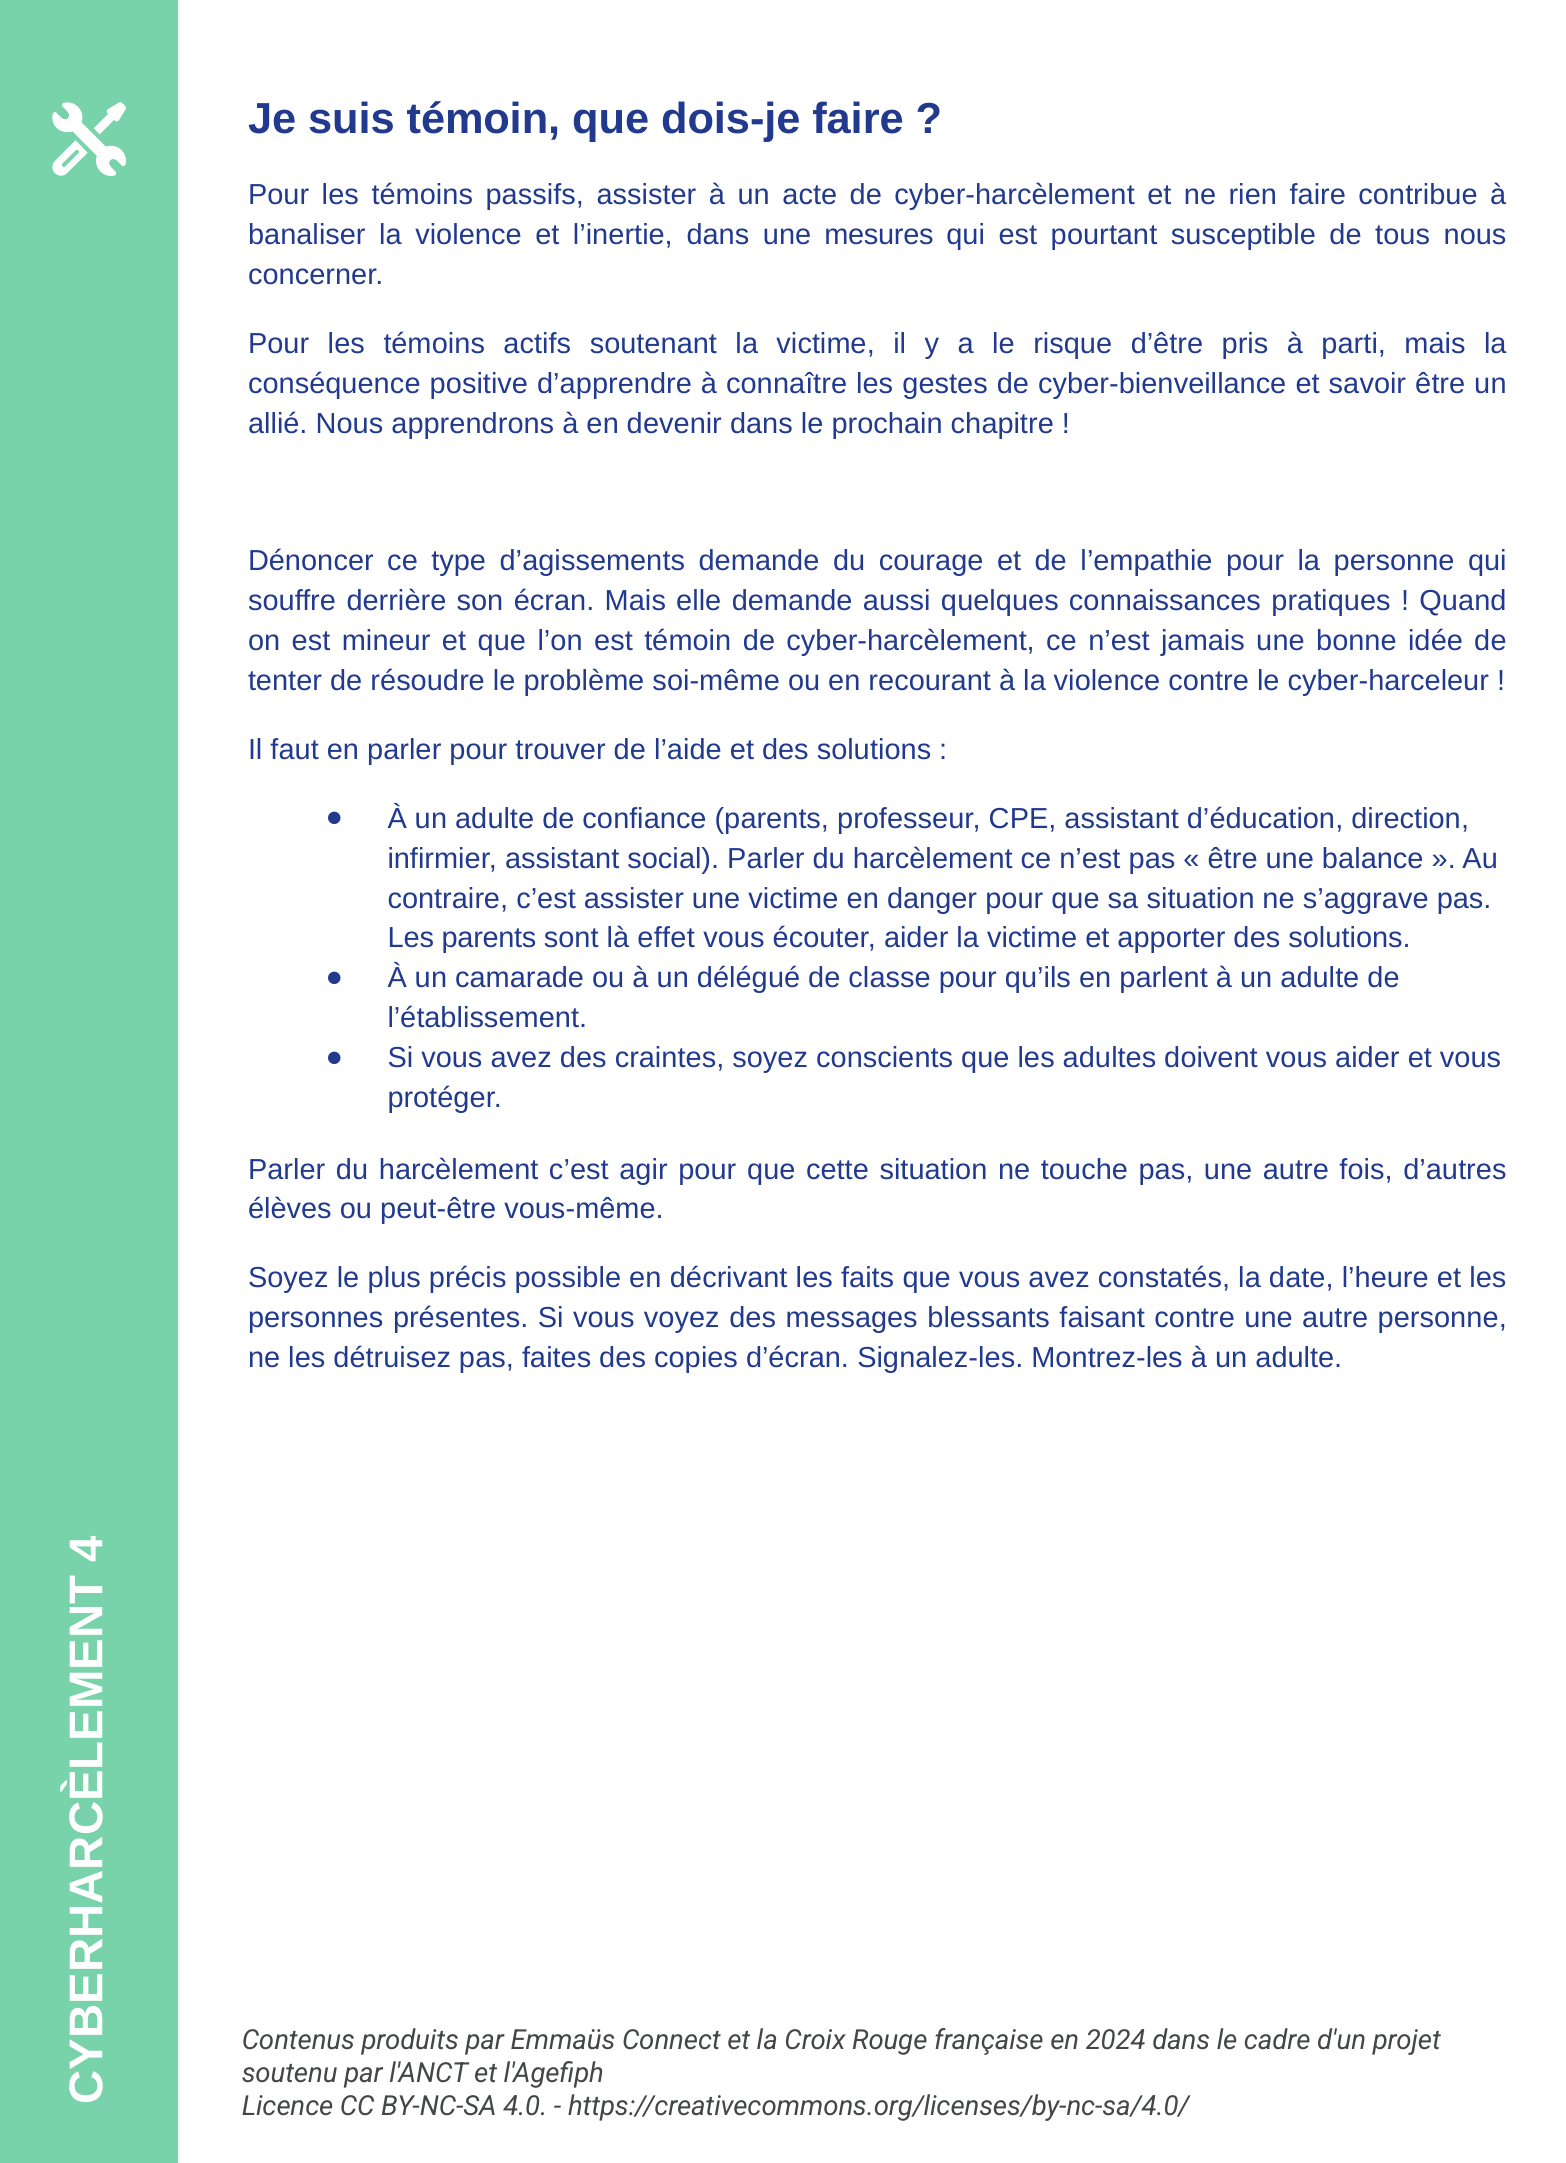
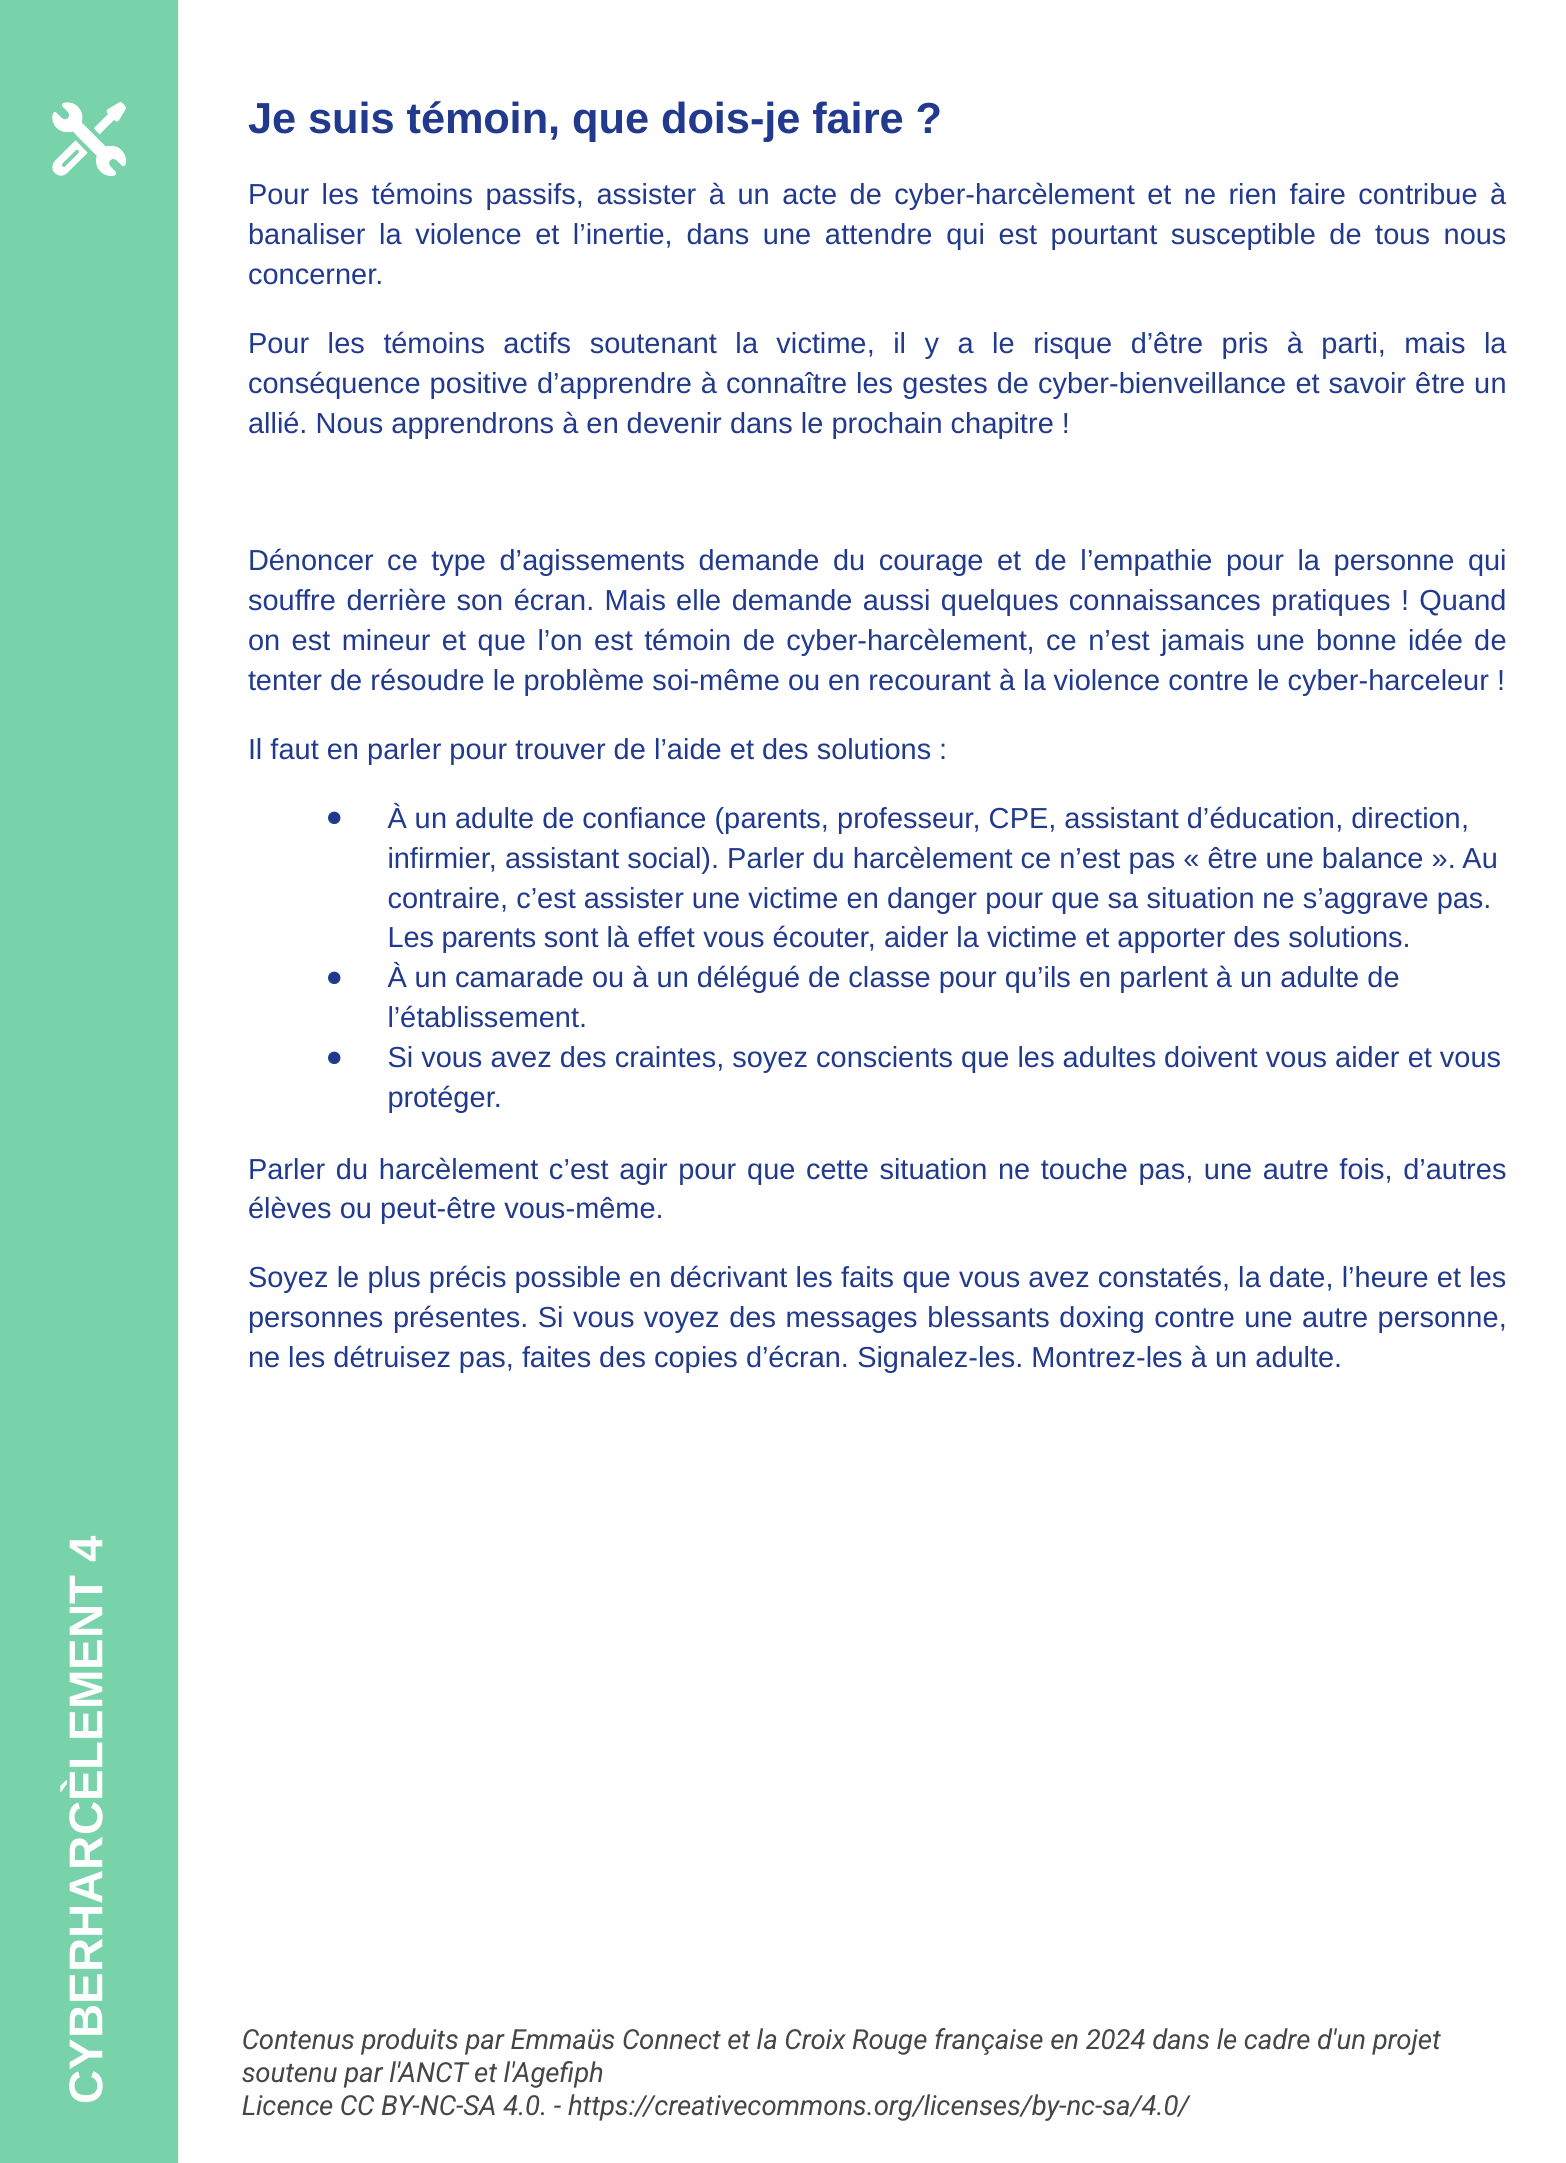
mesures: mesures -> attendre
faisant: faisant -> doxing
